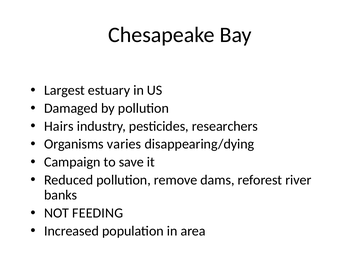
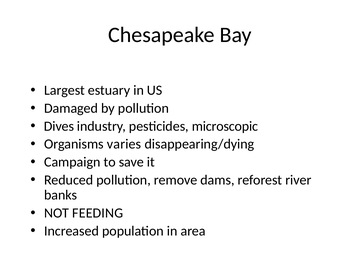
Hairs: Hairs -> Dives
researchers: researchers -> microscopic
